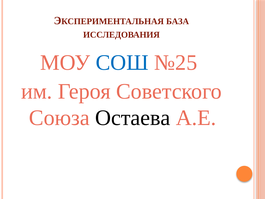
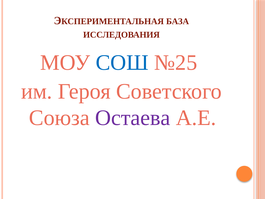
Остаева colour: black -> purple
